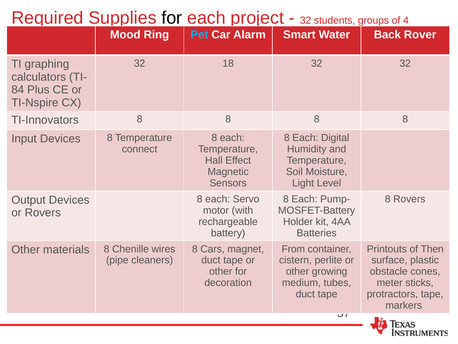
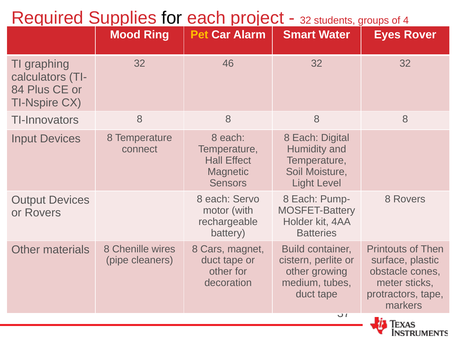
Pet colour: light blue -> yellow
Back: Back -> Eyes
18: 18 -> 46
From: From -> Build
